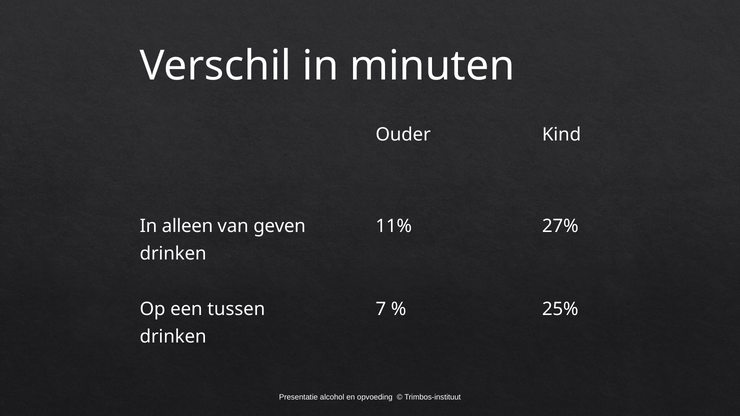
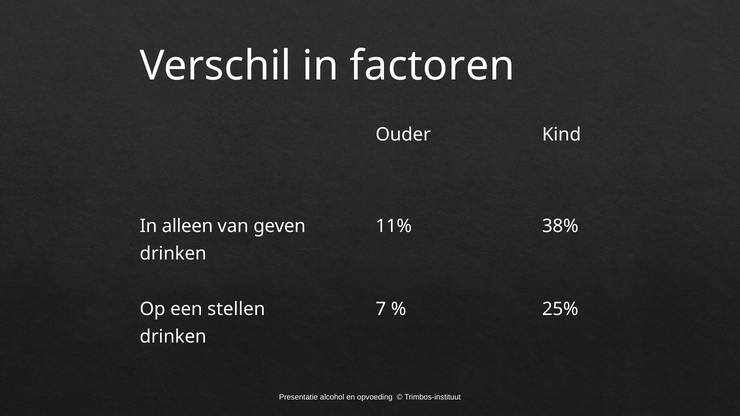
minuten: minuten -> factoren
27%: 27% -> 38%
tussen: tussen -> stellen
